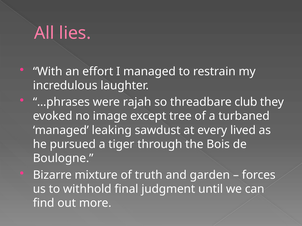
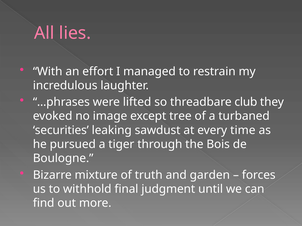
rajah: rajah -> lifted
managed at (61, 130): managed -> securities
lived: lived -> time
